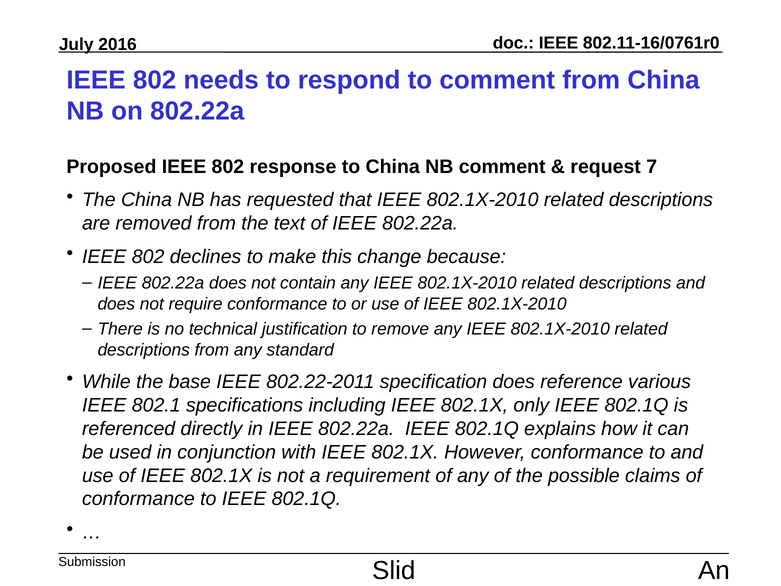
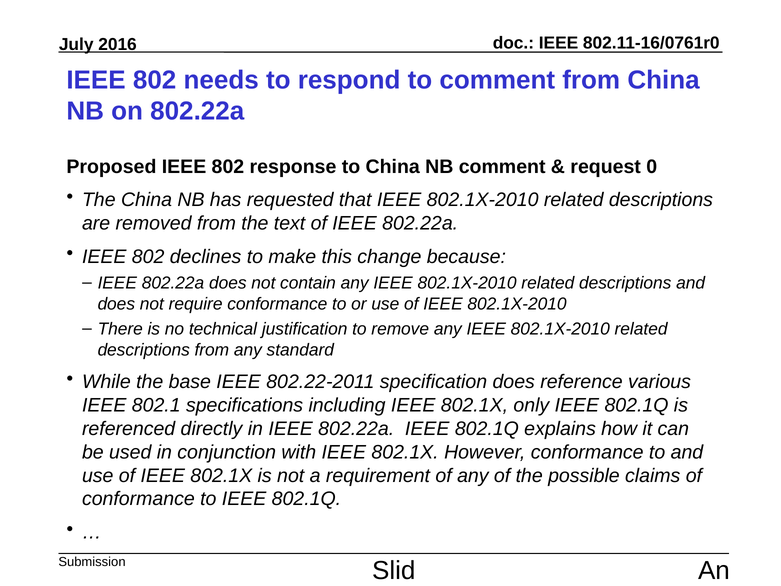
7: 7 -> 0
